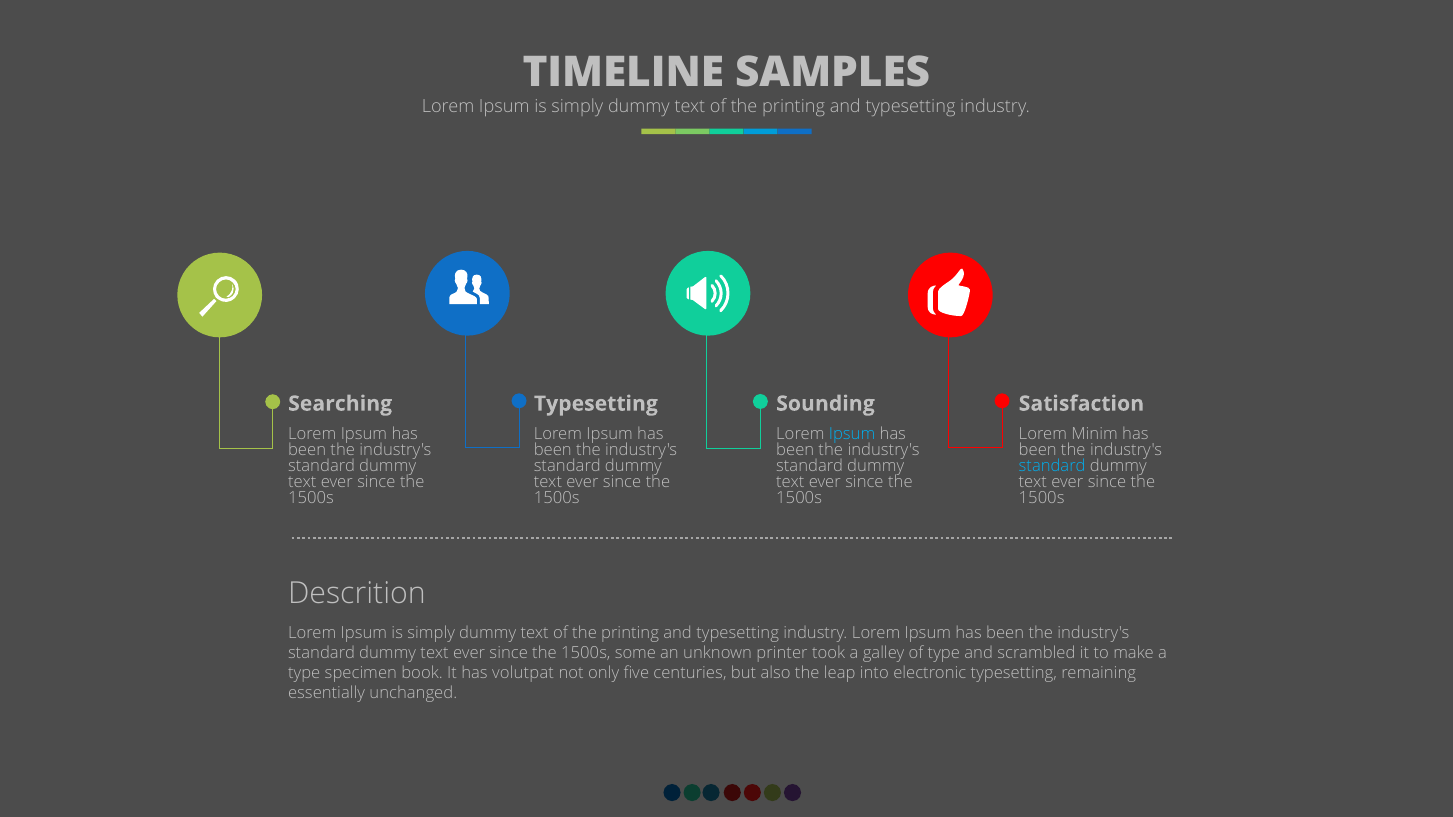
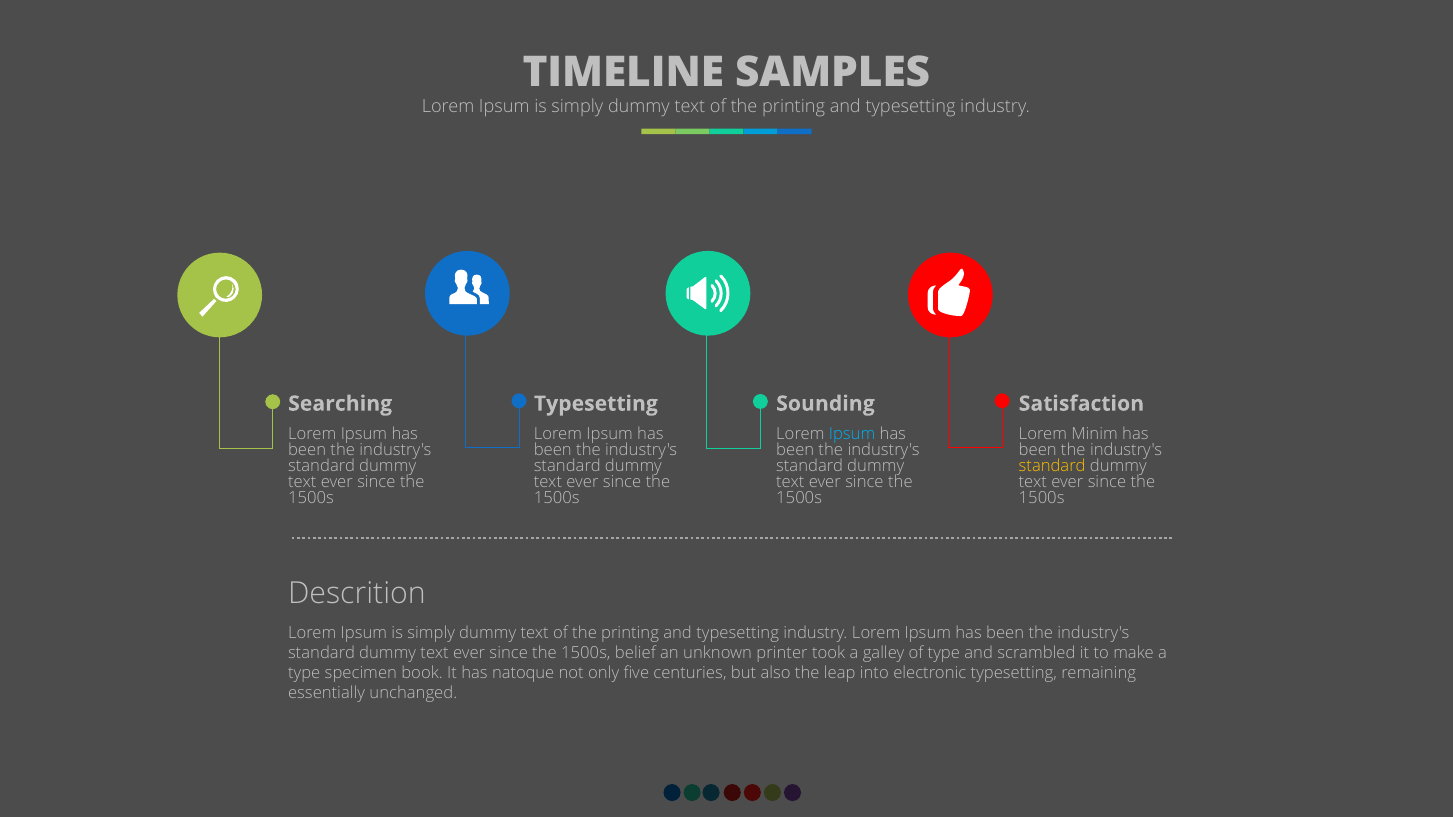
standard at (1052, 467) colour: light blue -> yellow
some: some -> belief
volutpat: volutpat -> natoque
